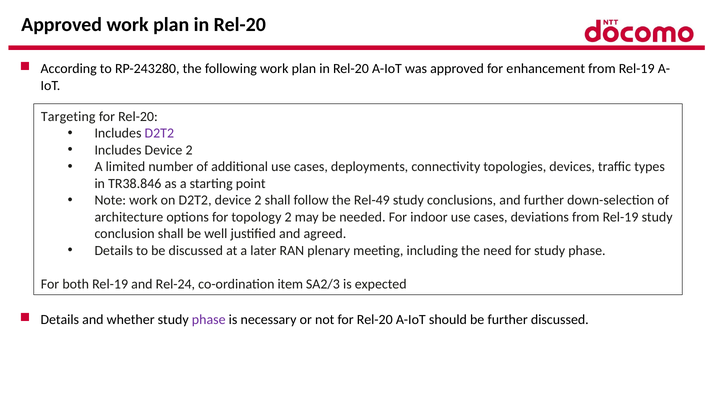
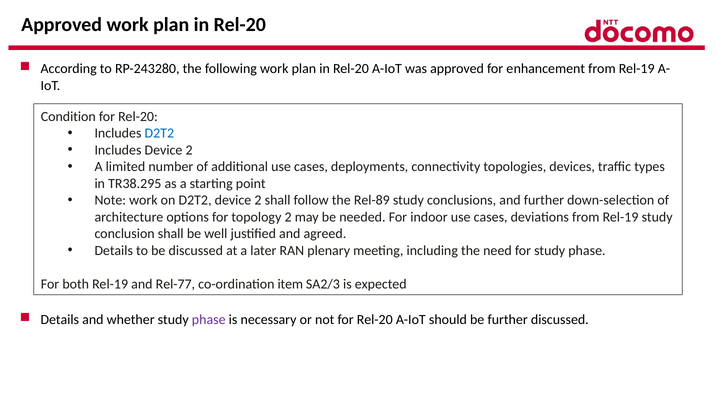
Targeting: Targeting -> Condition
D2T2 at (159, 133) colour: purple -> blue
TR38.846: TR38.846 -> TR38.295
Rel-49: Rel-49 -> Rel-89
Rel-24: Rel-24 -> Rel-77
